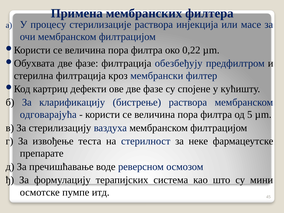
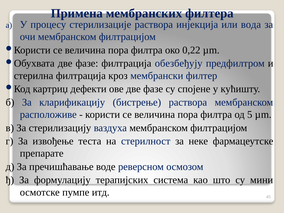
масе: масе -> вода
одговарајућа: одговарајућа -> расположиве
